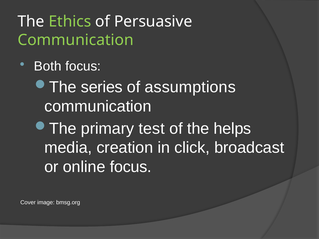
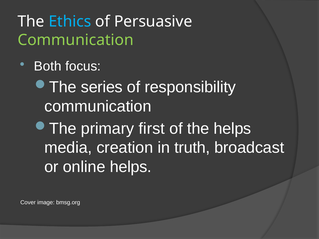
Ethics colour: light green -> light blue
assumptions: assumptions -> responsibility
test: test -> first
click: click -> truth
online focus: focus -> helps
